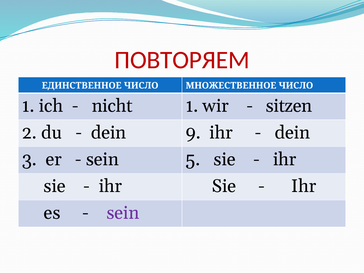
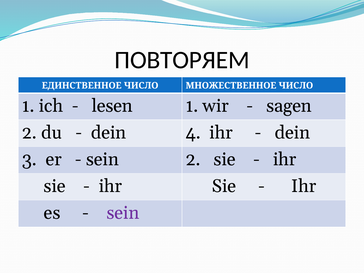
ПОВТОРЯЕМ colour: red -> black
nicht: nicht -> lesen
sitzen: sitzen -> sagen
9: 9 -> 4
sein 5: 5 -> 2
